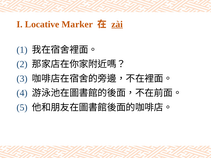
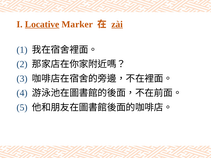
Locative underline: none -> present
